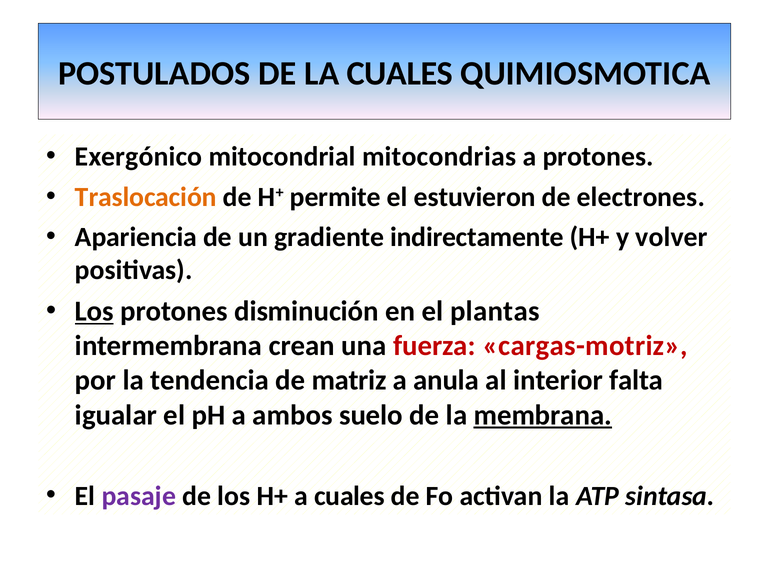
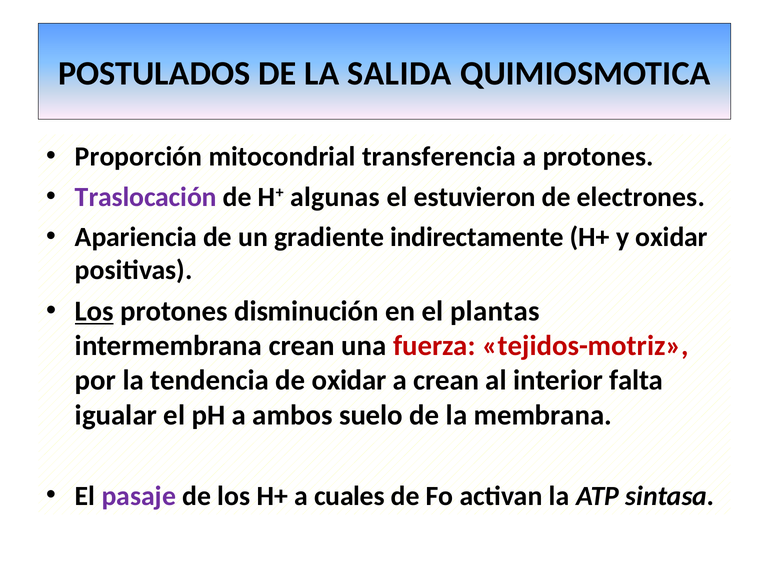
LA CUALES: CUALES -> SALIDA
Exergónico: Exergónico -> Proporción
mitocondrias: mitocondrias -> transferencia
Traslocación colour: orange -> purple
permite: permite -> algunas
y volver: volver -> oxidar
cargas-motriz: cargas-motriz -> tejidos-motriz
de matriz: matriz -> oxidar
a anula: anula -> crean
membrana underline: present -> none
